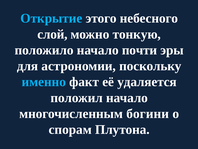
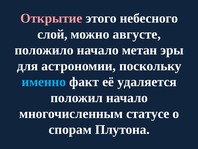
Открытие colour: light blue -> pink
тонкую: тонкую -> августе
почти: почти -> метан
богини: богини -> статусе
